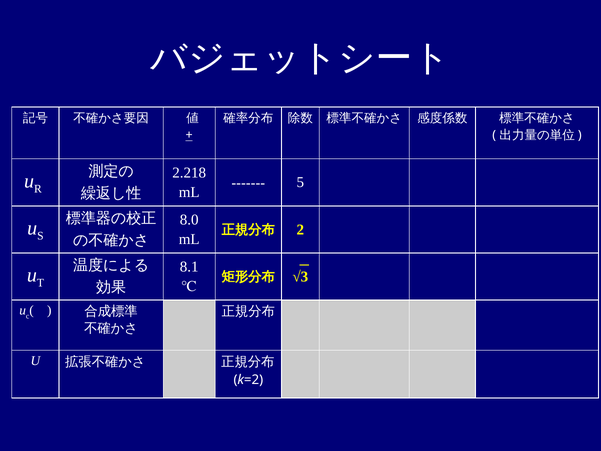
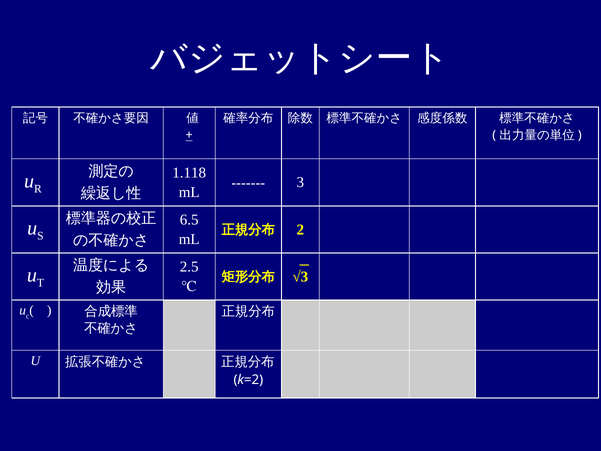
2.218: 2.218 -> 1.118
5: 5 -> 3
8.0: 8.0 -> 6.5
8.1: 8.1 -> 2.5
